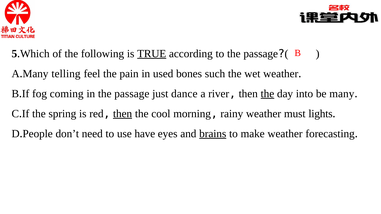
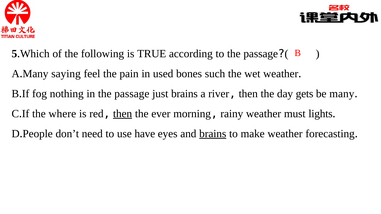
TRUE underline: present -> none
telling: telling -> saying
coming: coming -> nothing
just dance: dance -> brains
the at (267, 94) underline: present -> none
into: into -> gets
spring: spring -> where
cool: cool -> ever
